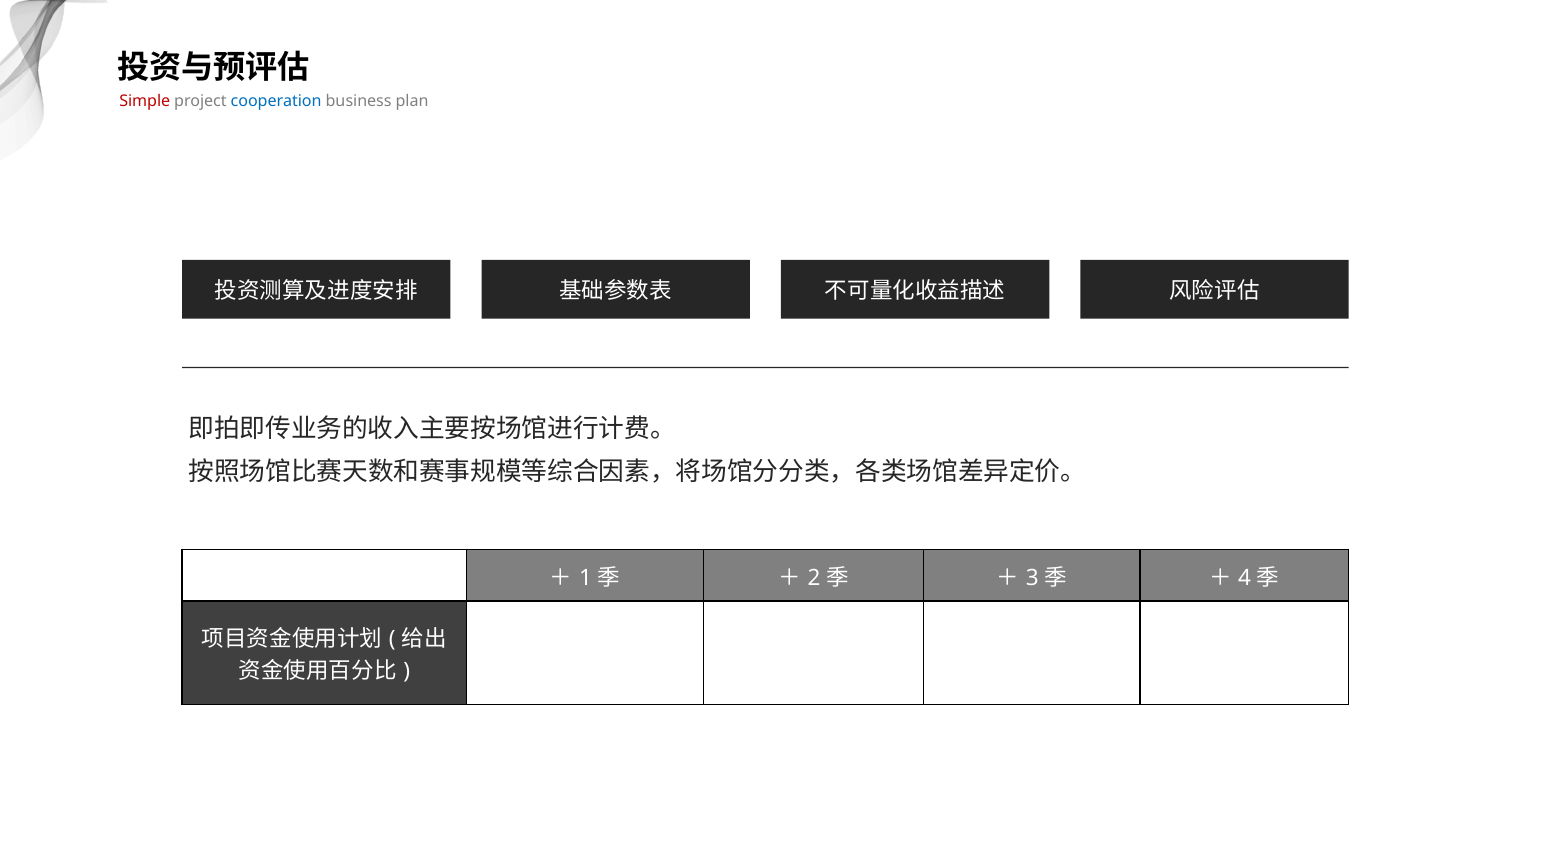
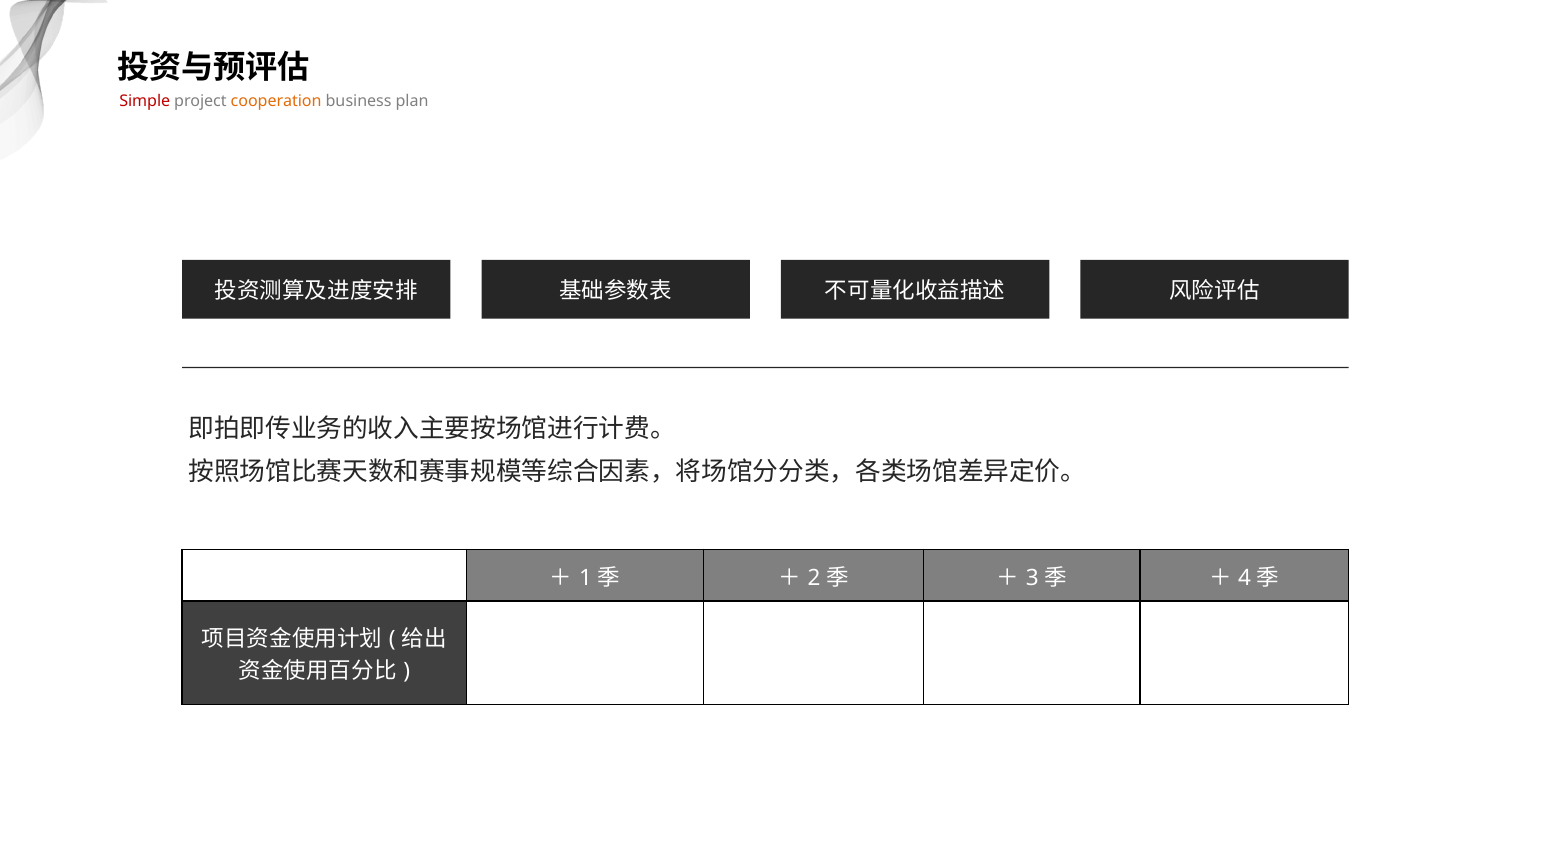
cooperation colour: blue -> orange
